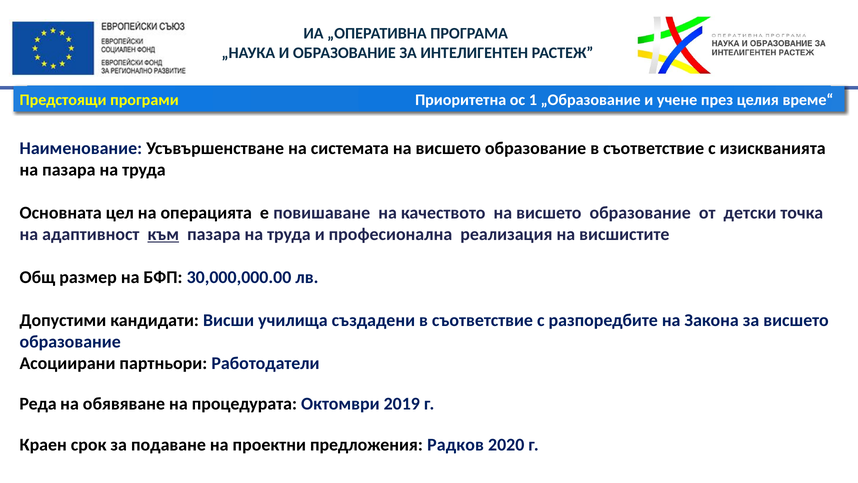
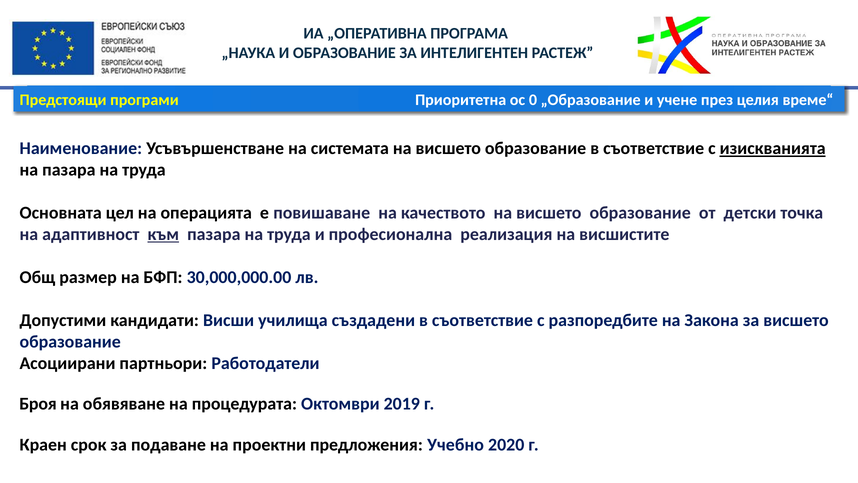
1: 1 -> 0
изискванията underline: none -> present
Реда: Реда -> Броя
Радков: Радков -> Учебно
